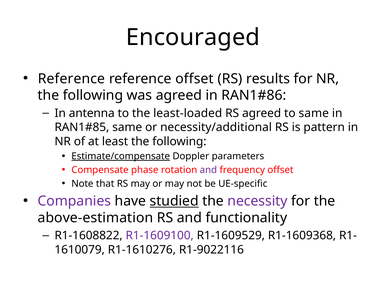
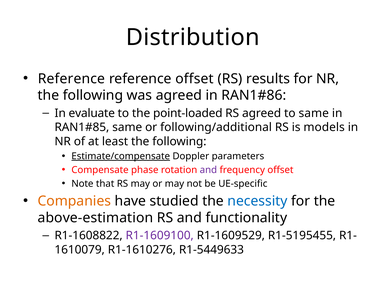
Encouraged: Encouraged -> Distribution
antenna: antenna -> evaluate
least-loaded: least-loaded -> point-loaded
necessity/additional: necessity/additional -> following/additional
pattern: pattern -> models
Companies colour: purple -> orange
studied underline: present -> none
necessity colour: purple -> blue
R1-1609368: R1-1609368 -> R1-5195455
R1-9022116: R1-9022116 -> R1-5449633
